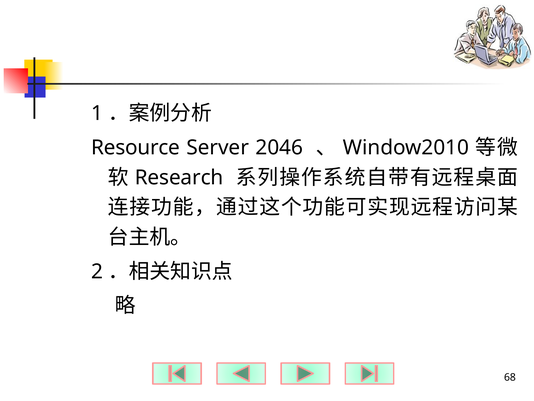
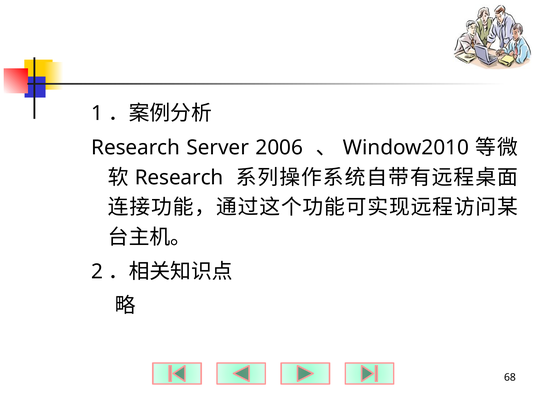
Resource at (136, 147): Resource -> Research
2046: 2046 -> 2006
